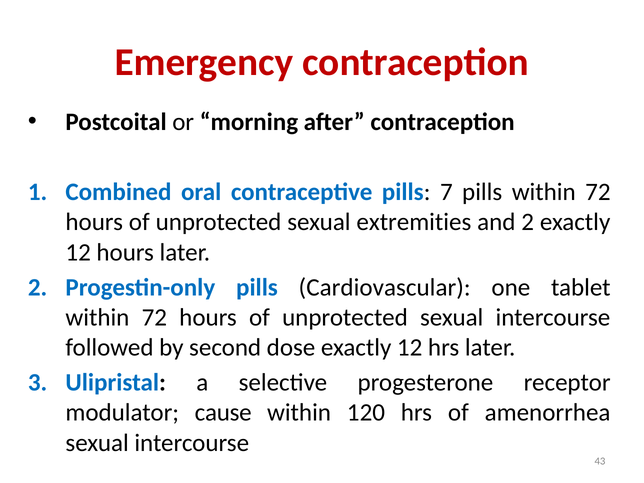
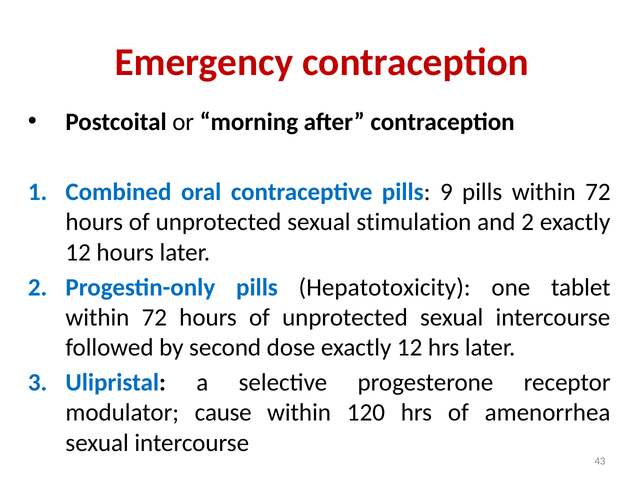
7: 7 -> 9
extremities: extremities -> stimulation
Cardiovascular: Cardiovascular -> Hepatotoxicity
